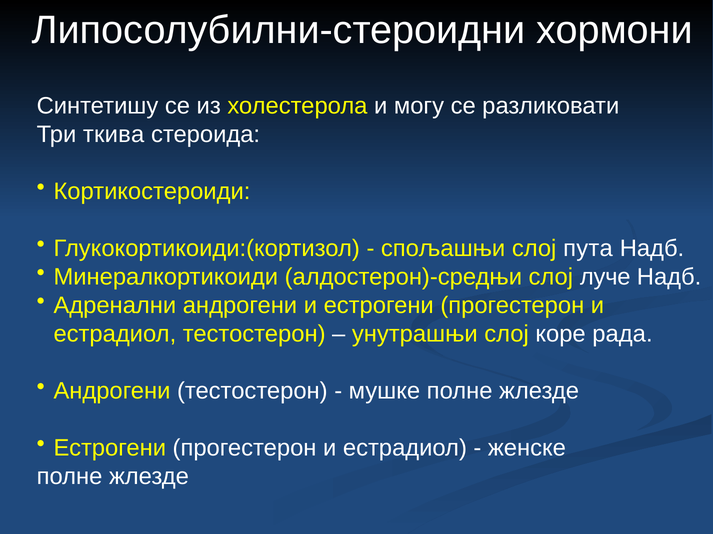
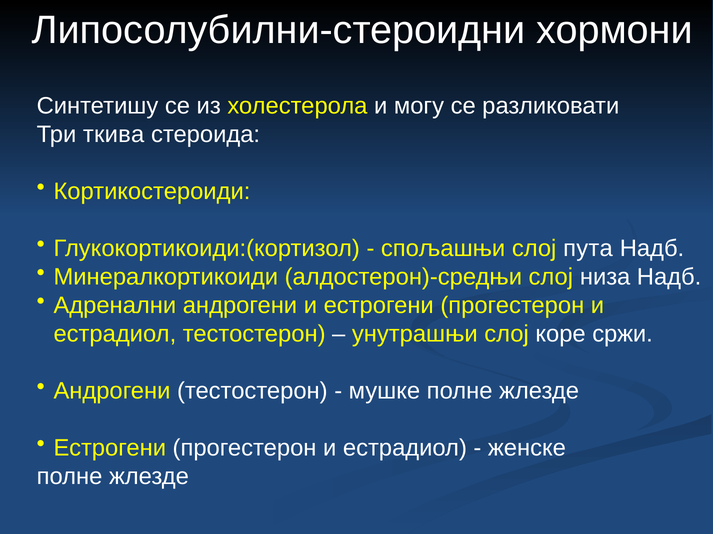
луче: луче -> низа
рада: рада -> сржи
